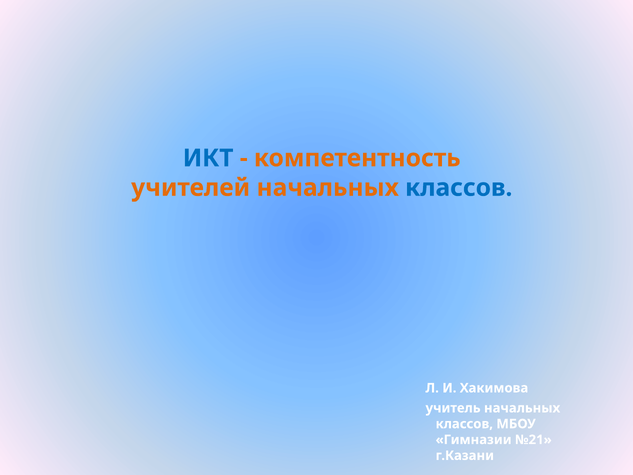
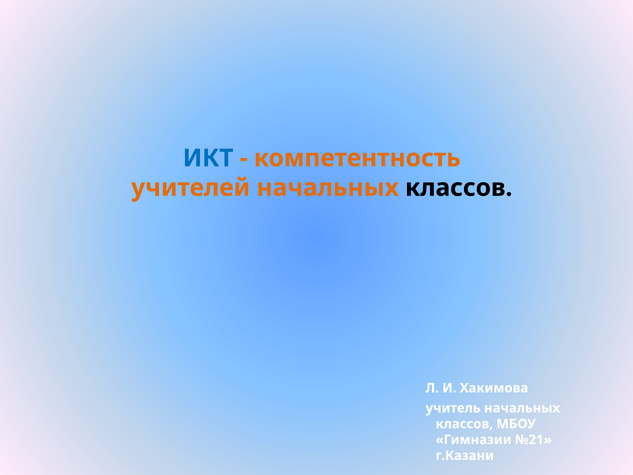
классов at (459, 188) colour: blue -> black
